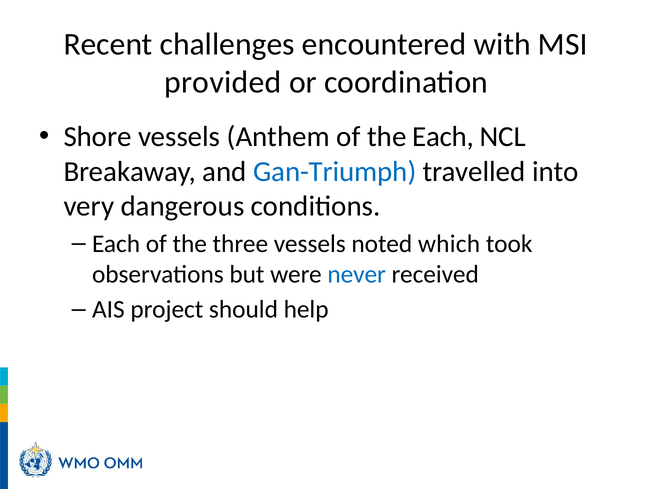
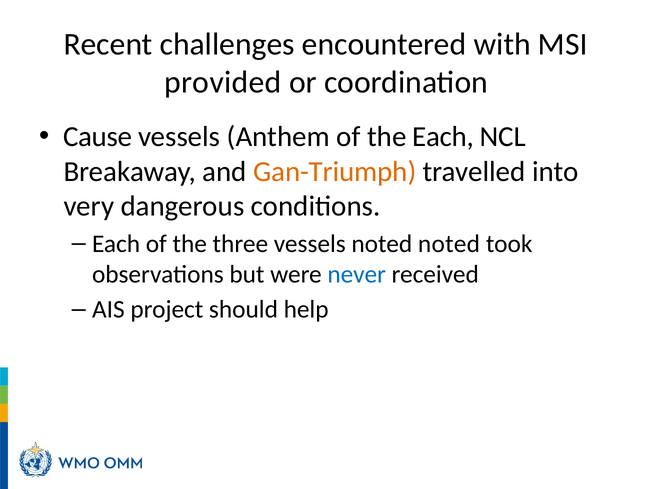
Shore: Shore -> Cause
Gan-Triumph colour: blue -> orange
noted which: which -> noted
